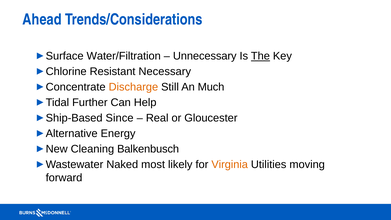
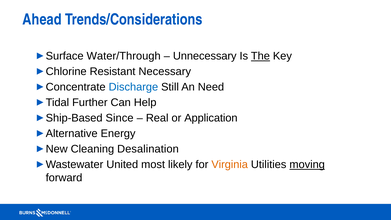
Water/Filtration: Water/Filtration -> Water/Through
Discharge colour: orange -> blue
Much: Much -> Need
Gloucester: Gloucester -> Application
Balkenbusch: Balkenbusch -> Desalination
Naked: Naked -> United
moving underline: none -> present
